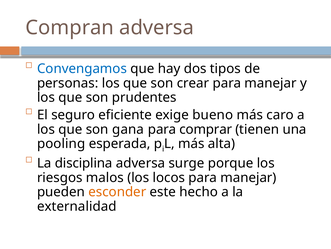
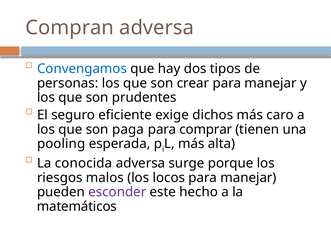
bueno: bueno -> dichos
gana: gana -> paga
disciplina: disciplina -> conocida
esconder colour: orange -> purple
externalidad: externalidad -> matemáticos
